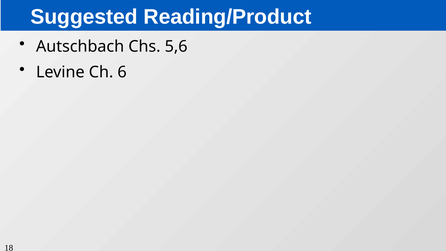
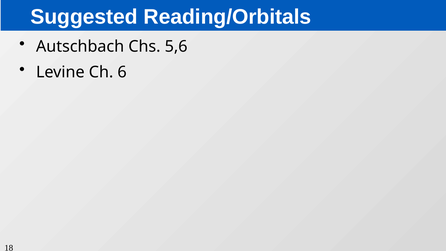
Reading/Product: Reading/Product -> Reading/Orbitals
